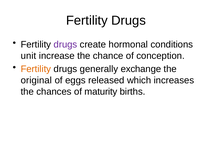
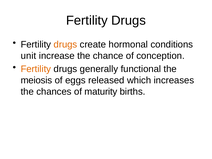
drugs at (65, 44) colour: purple -> orange
exchange: exchange -> functional
original: original -> meiosis
